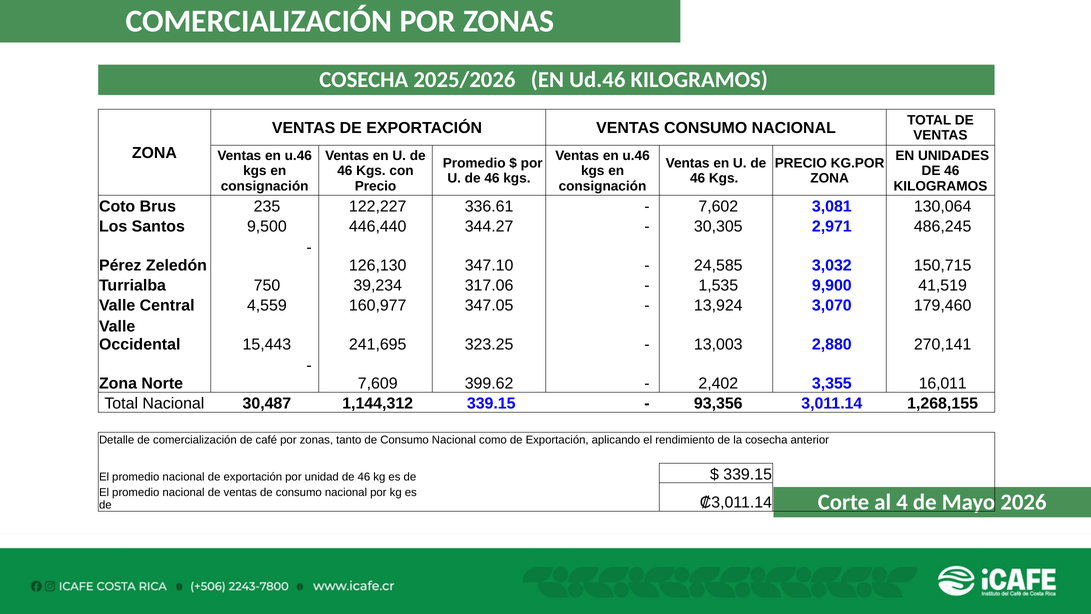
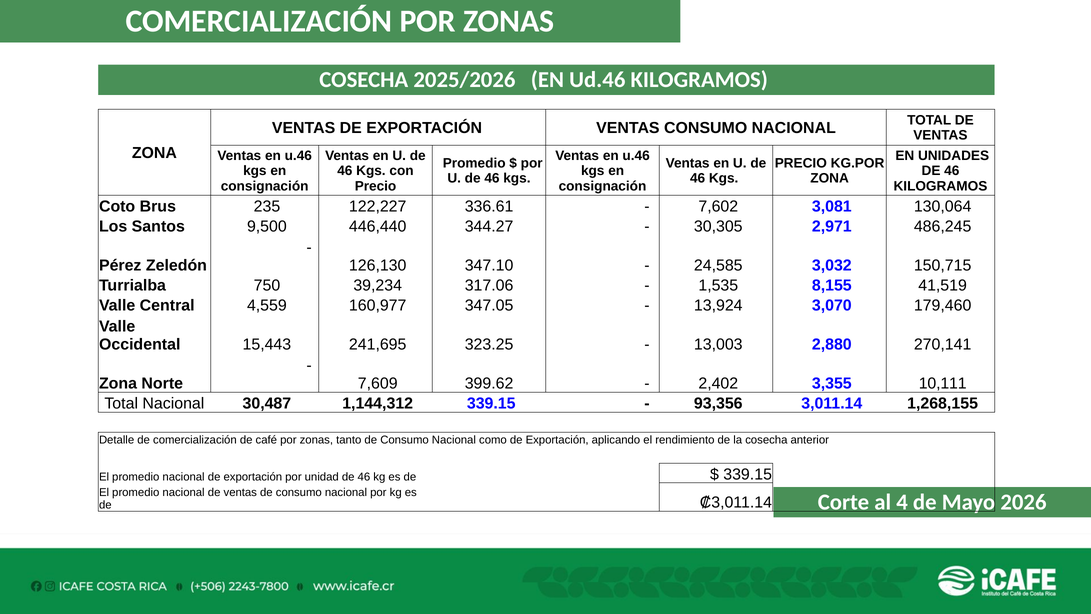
9,900: 9,900 -> 8,155
16,011: 16,011 -> 10,111
